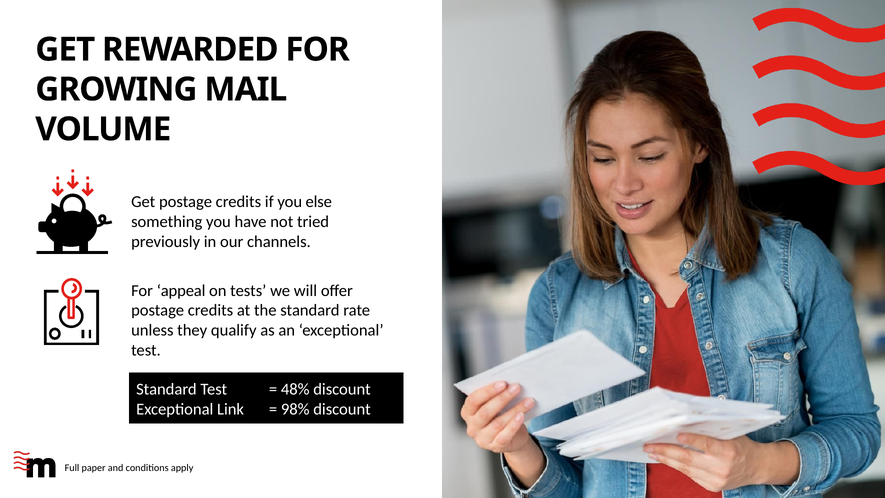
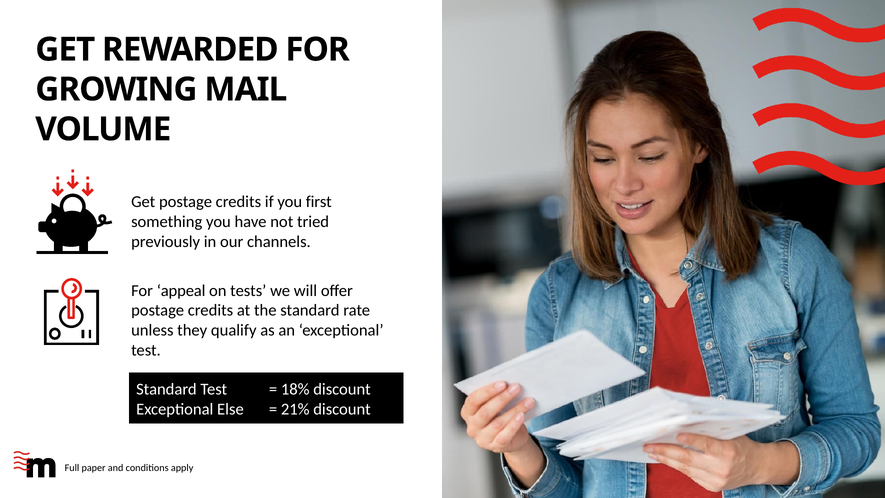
else: else -> first
48%: 48% -> 18%
Link: Link -> Else
98%: 98% -> 21%
